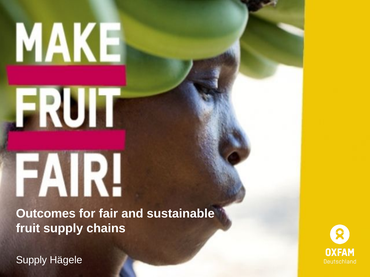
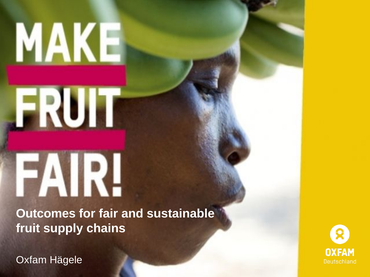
Supply at (31, 261): Supply -> Oxfam
